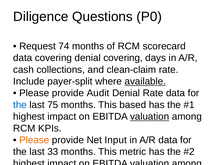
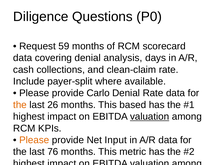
74: 74 -> 59
denial covering: covering -> analysis
available underline: present -> none
Audit: Audit -> Carlo
the at (20, 105) colour: blue -> orange
75: 75 -> 26
33: 33 -> 76
